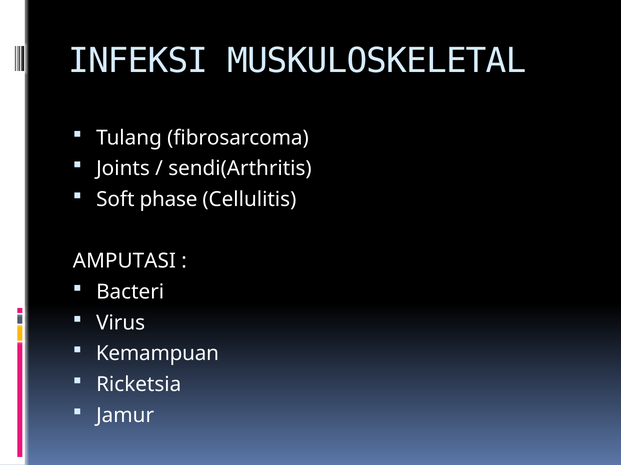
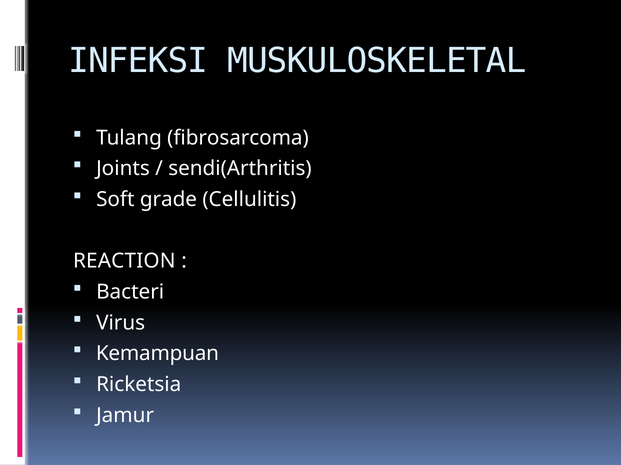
phase: phase -> grade
AMPUTASI: AMPUTASI -> REACTION
